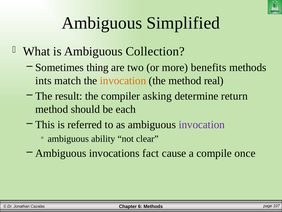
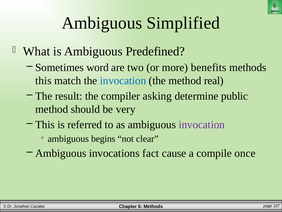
Collection: Collection -> Predefined
thing: thing -> word
ints at (43, 81): ints -> this
invocation at (123, 81) colour: orange -> blue
return: return -> public
each: each -> very
ability: ability -> begins
